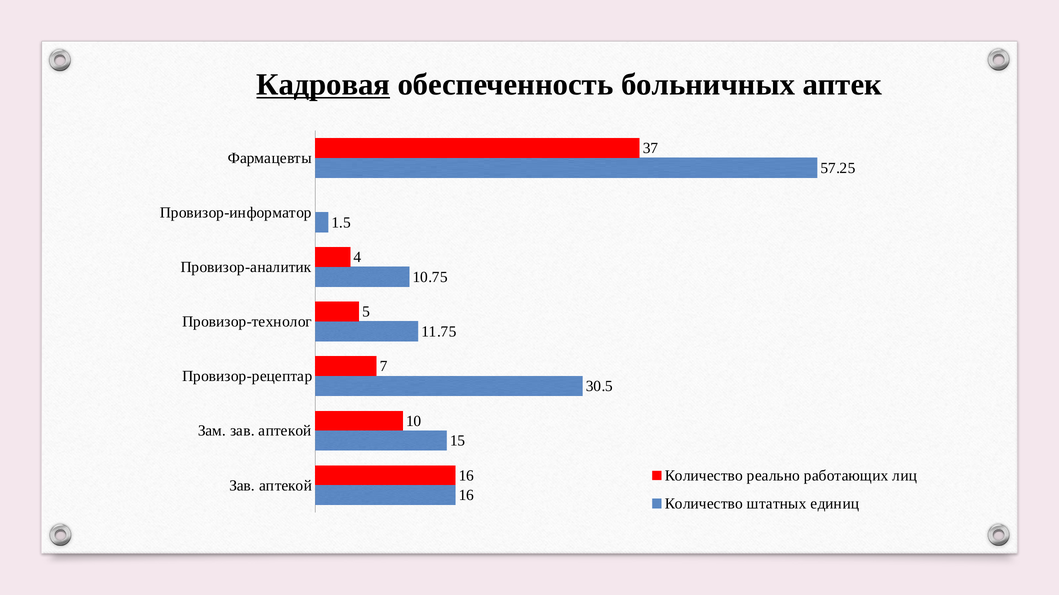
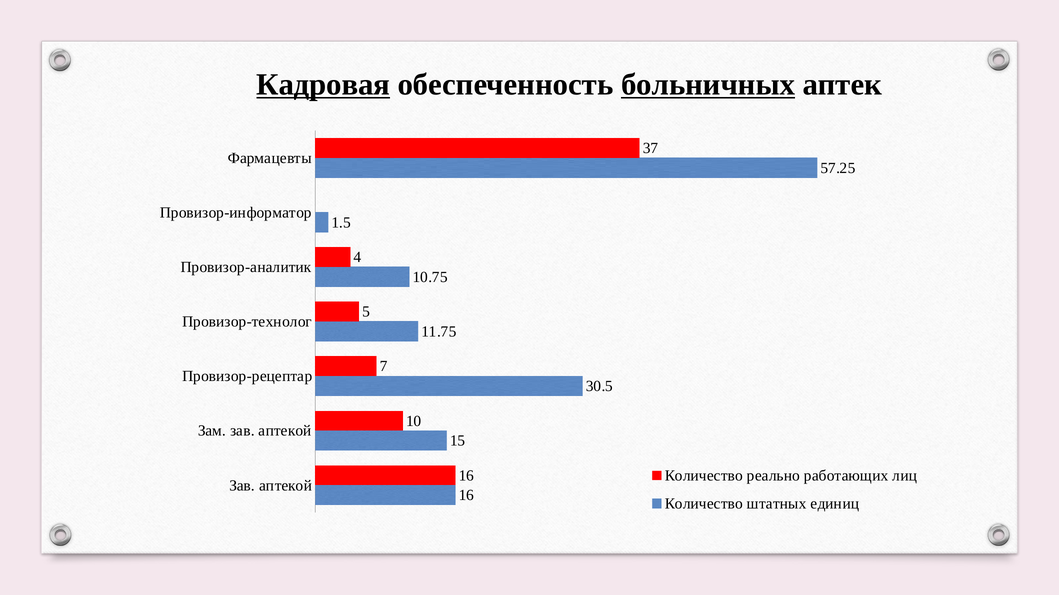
больничных underline: none -> present
